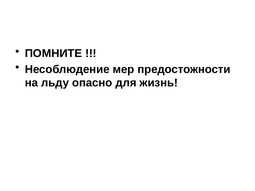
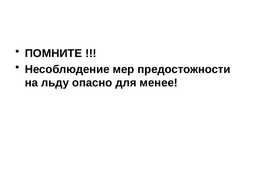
жизнь: жизнь -> менее
